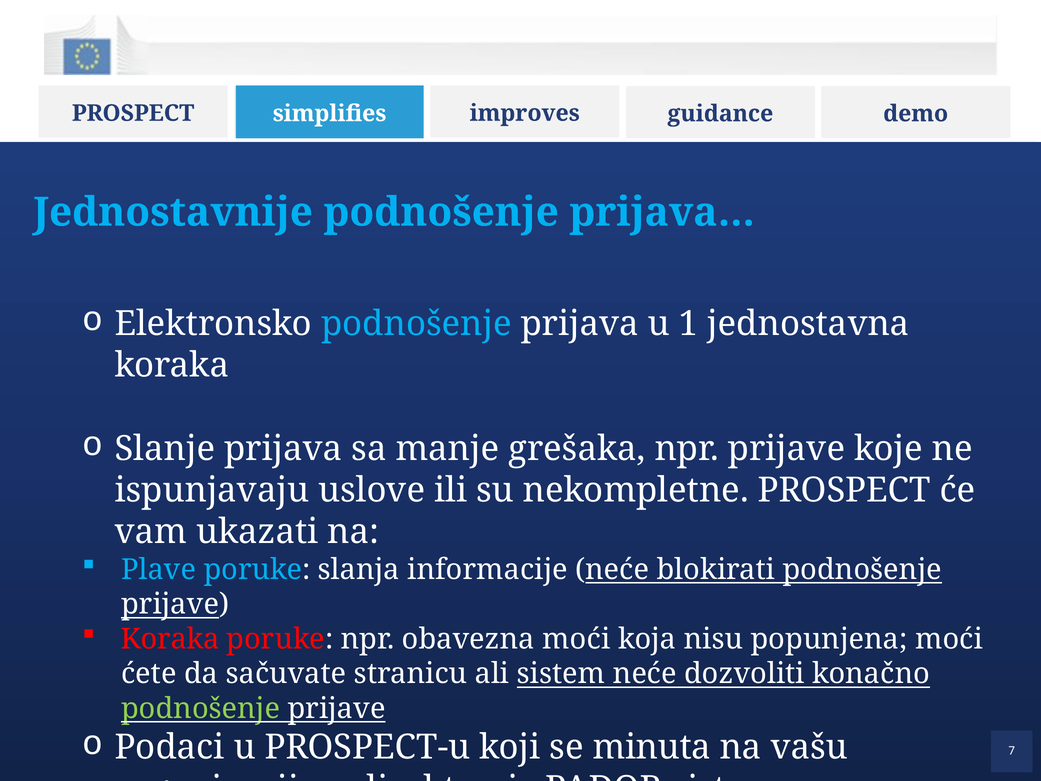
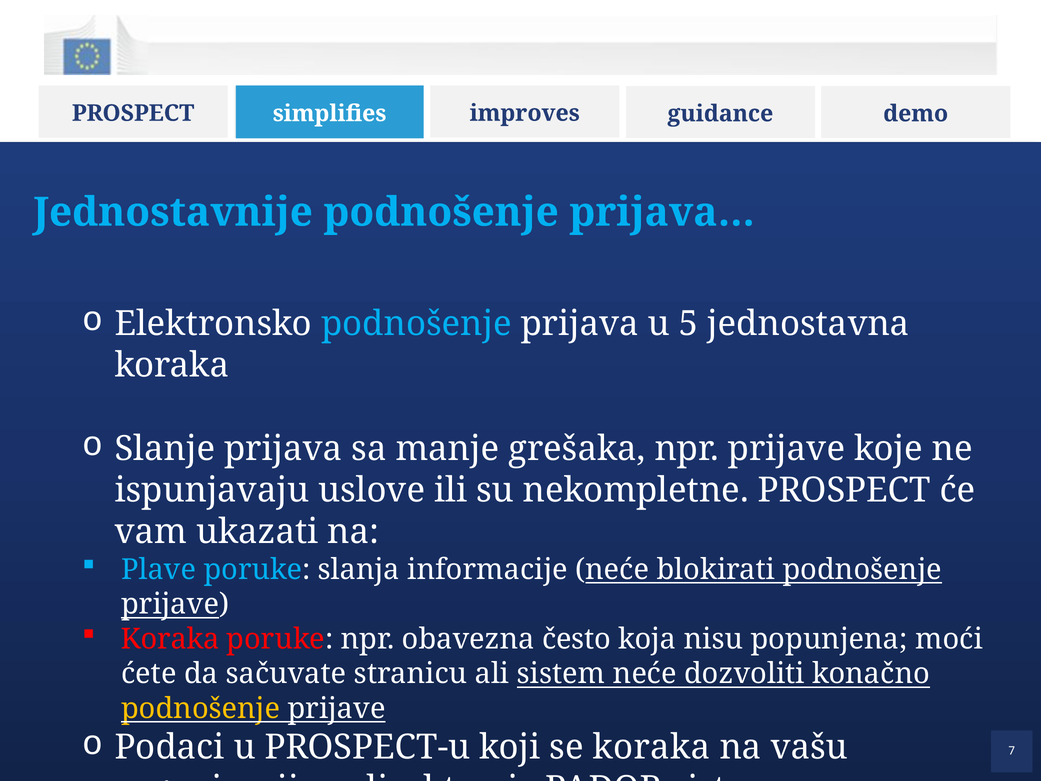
1: 1 -> 5
obavezna moći: moći -> često
podnošenje at (201, 708) colour: light green -> yellow
se minuta: minuta -> koraka
